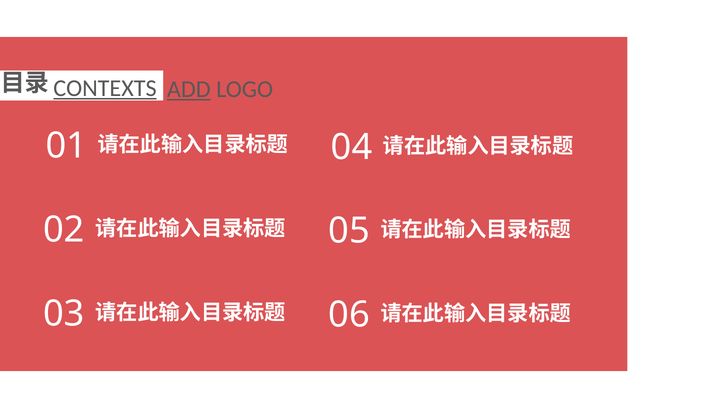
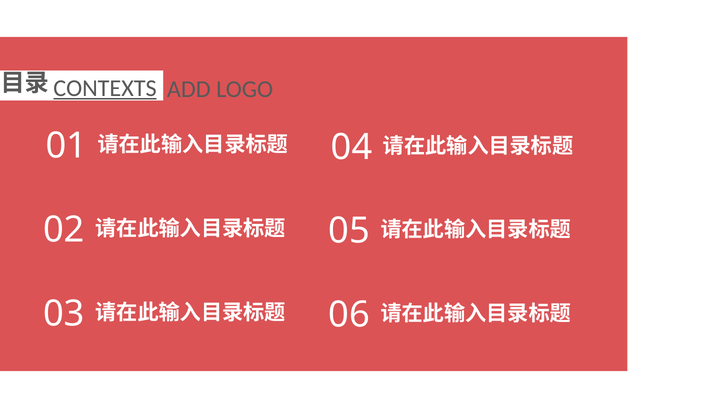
ADD underline: present -> none
